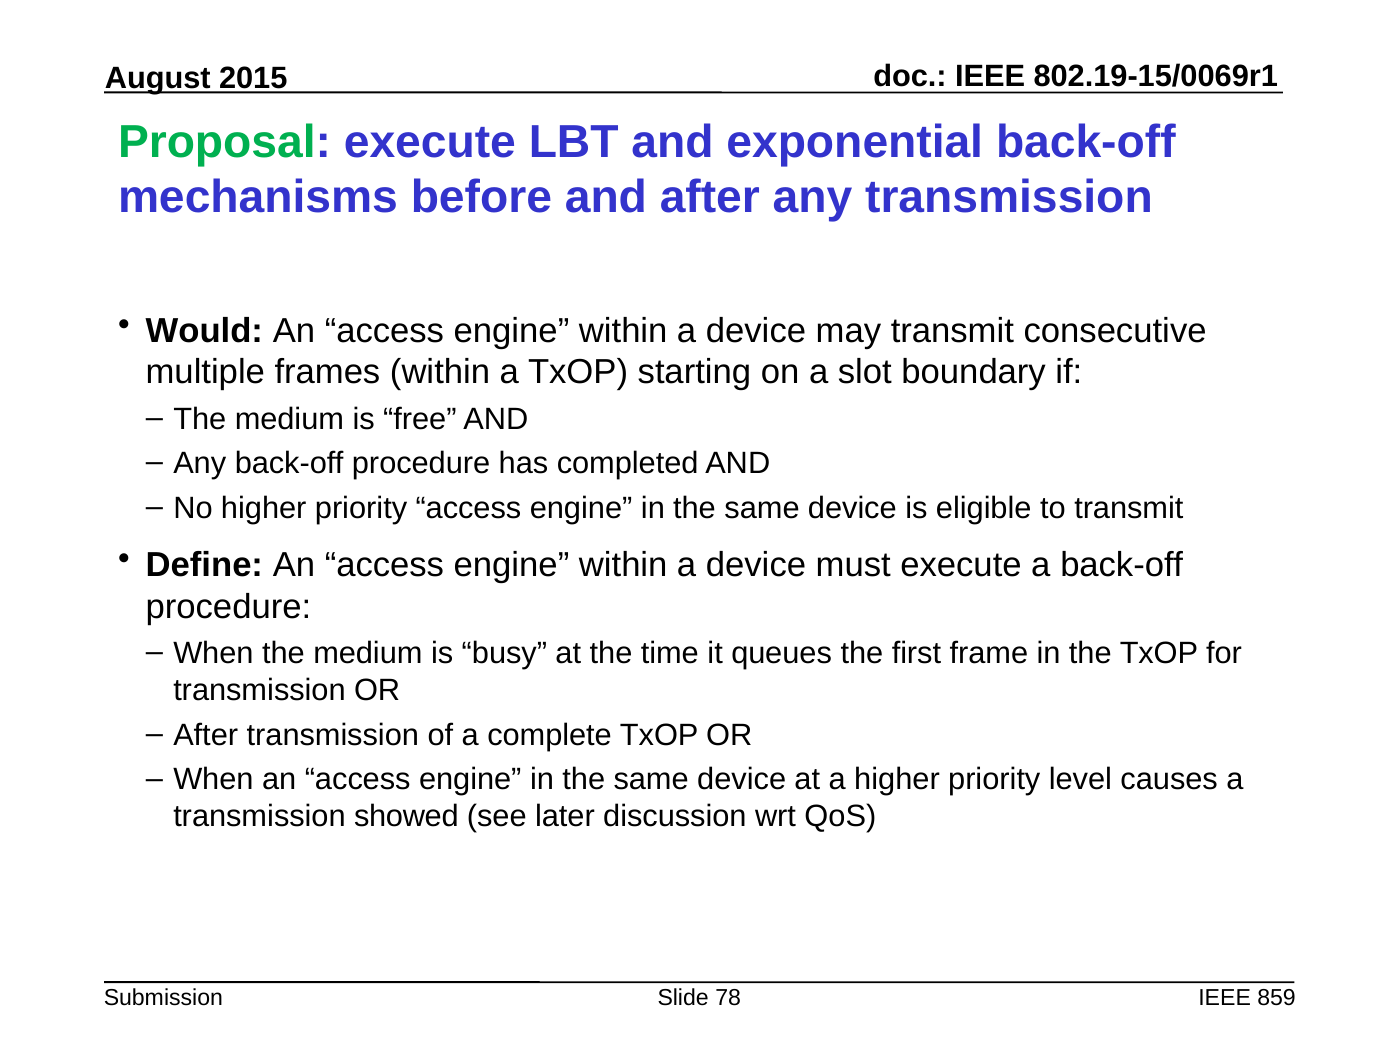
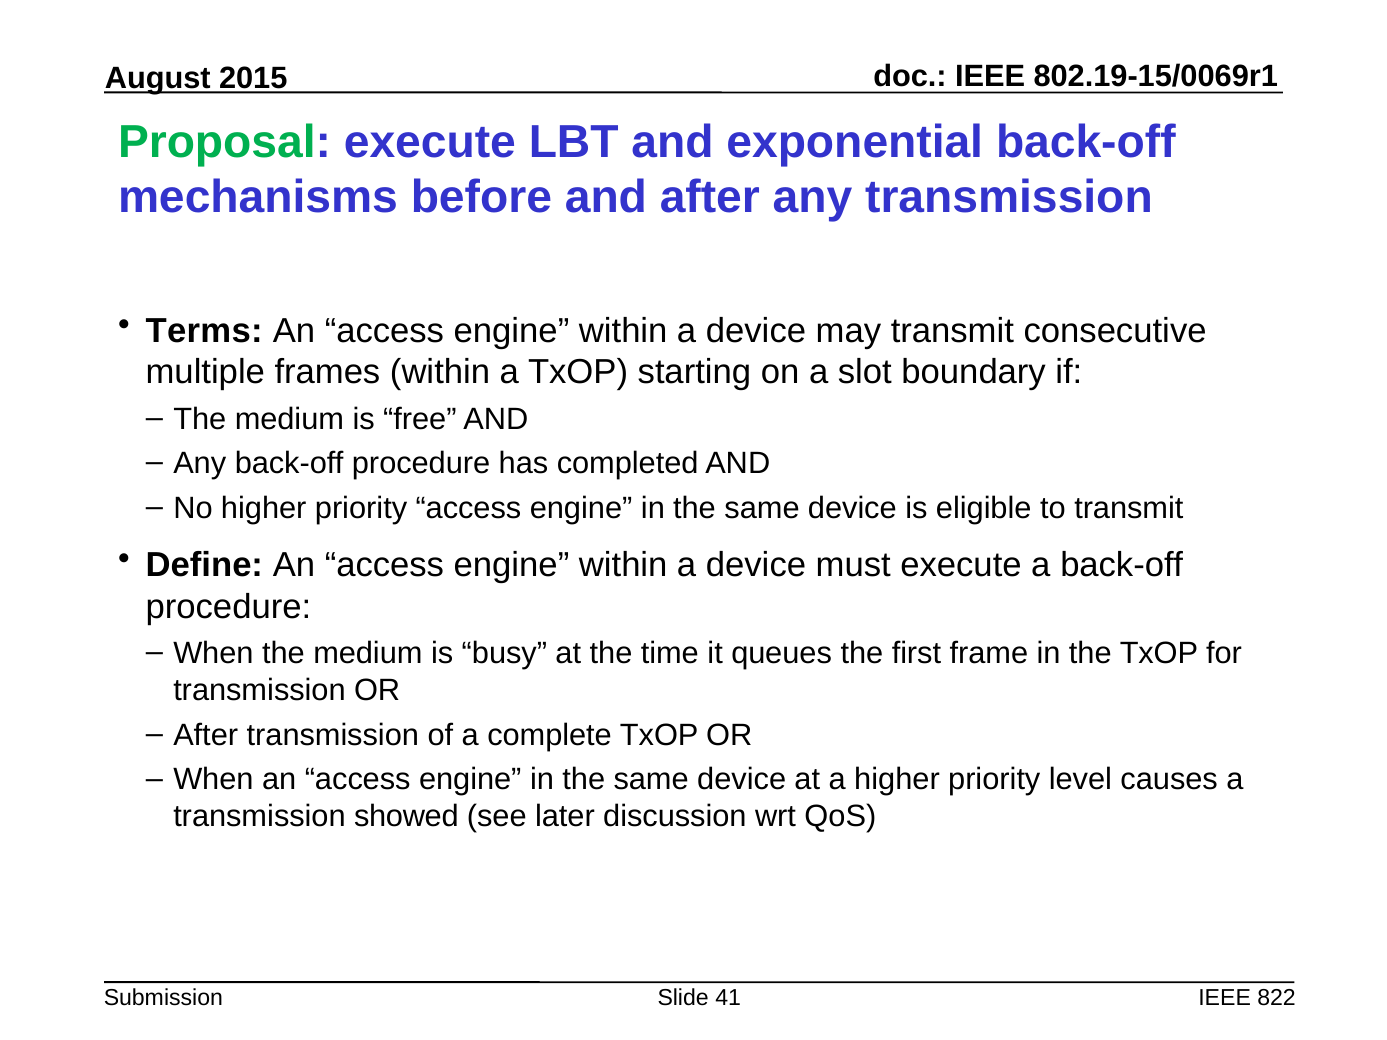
Would: Would -> Terms
78: 78 -> 41
859: 859 -> 822
